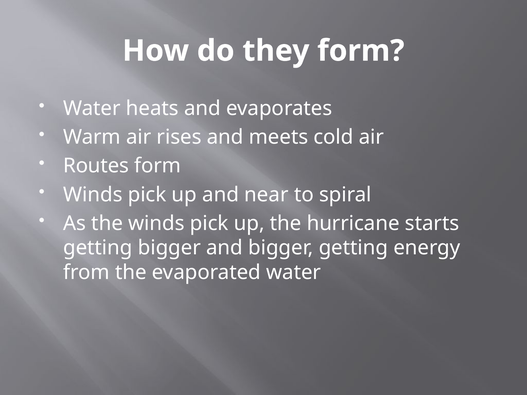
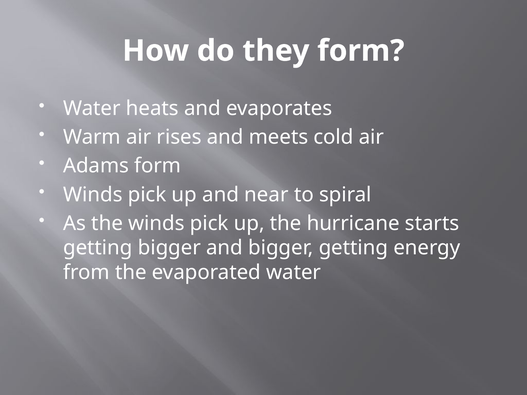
Routes: Routes -> Adams
